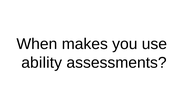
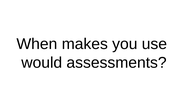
ability: ability -> would
